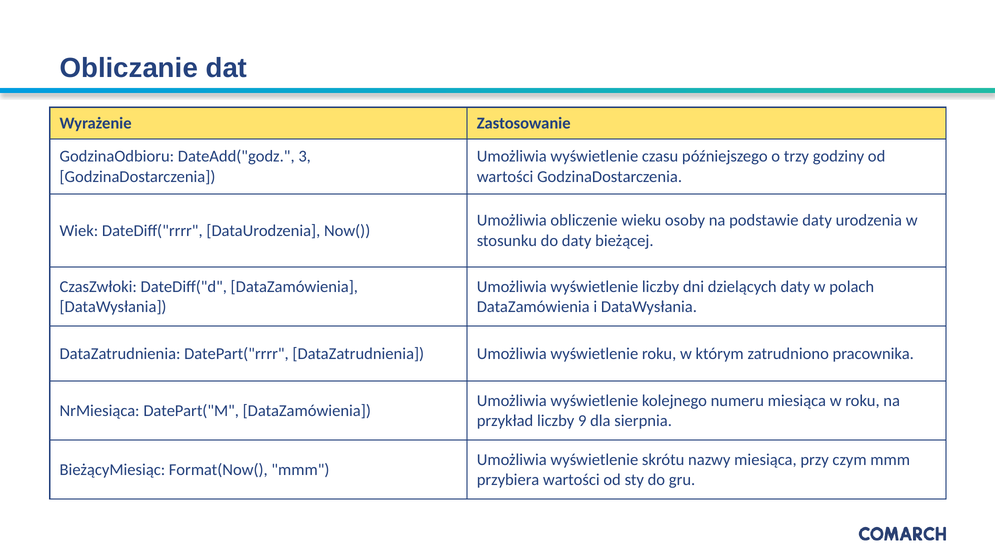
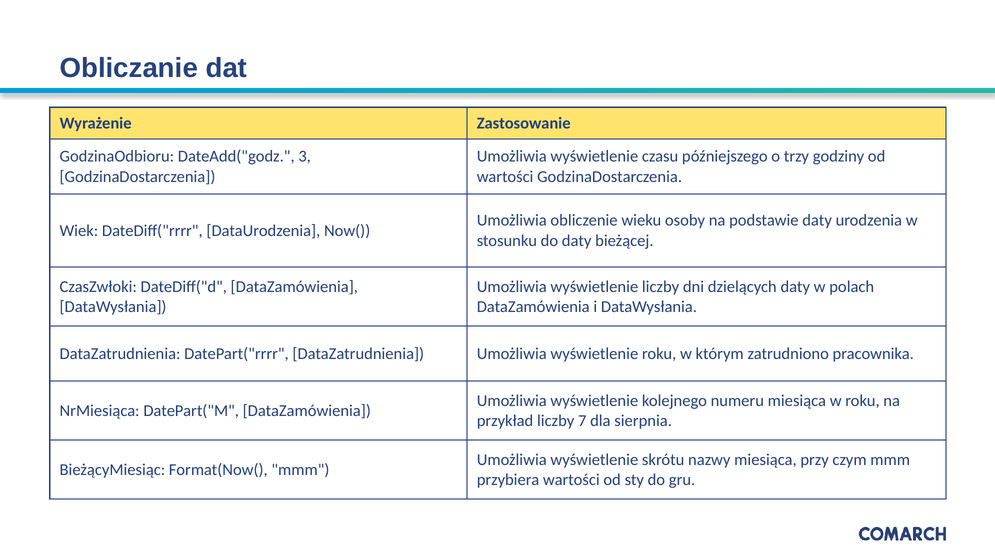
9: 9 -> 7
